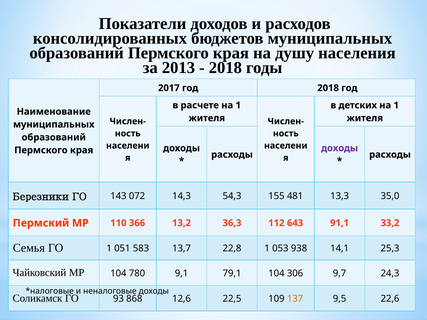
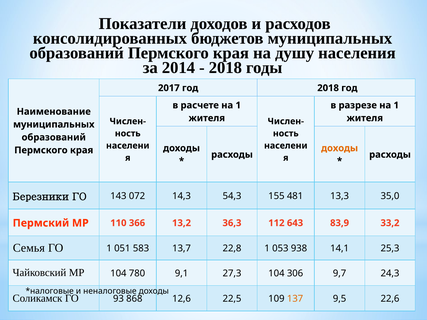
2013: 2013 -> 2014
детских: детских -> разрезе
доходы at (340, 148) colour: purple -> orange
91,1: 91,1 -> 83,9
79,1: 79,1 -> 27,3
